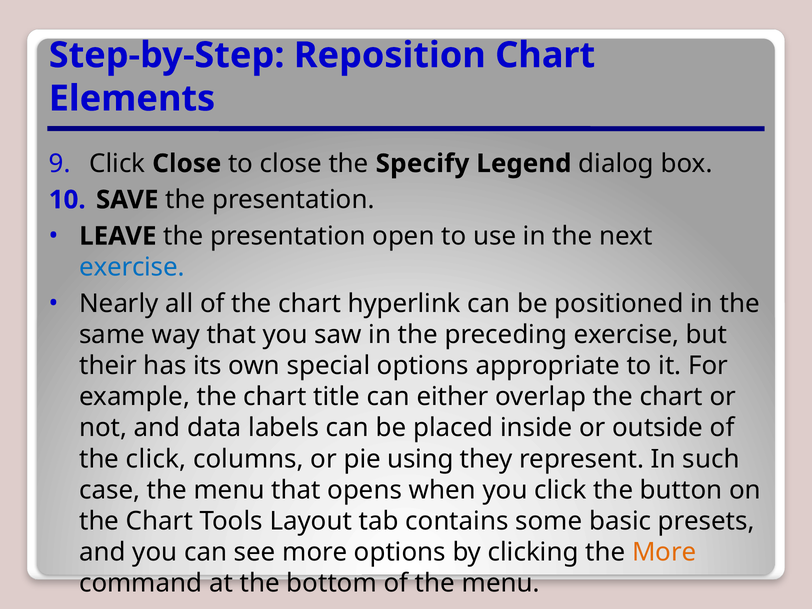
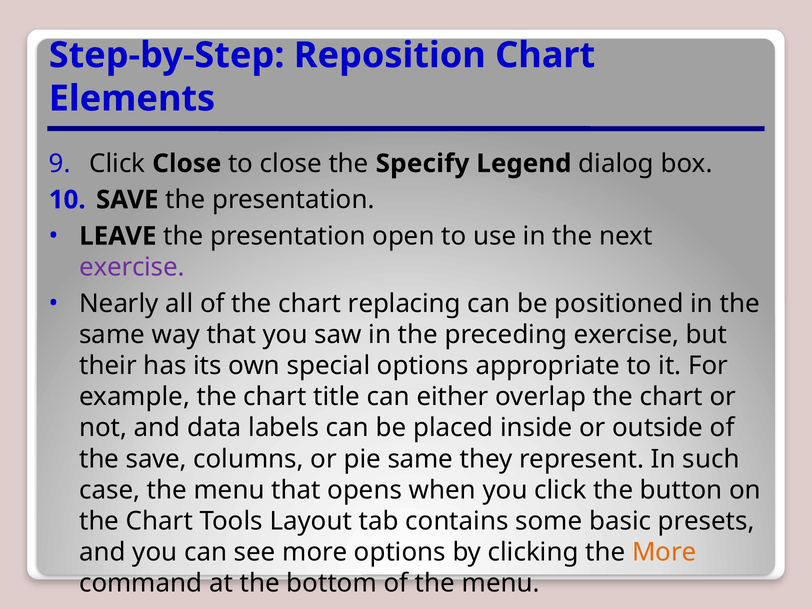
exercise at (132, 267) colour: blue -> purple
hyperlink: hyperlink -> replacing
the click: click -> save
pie using: using -> same
